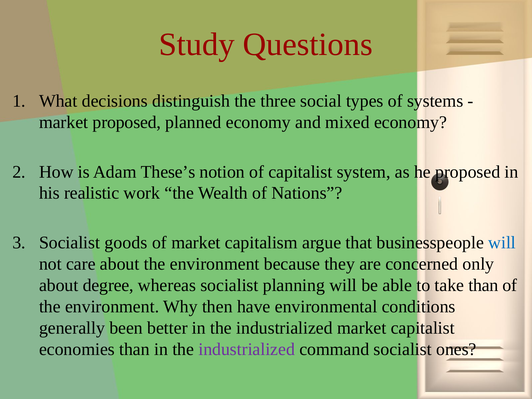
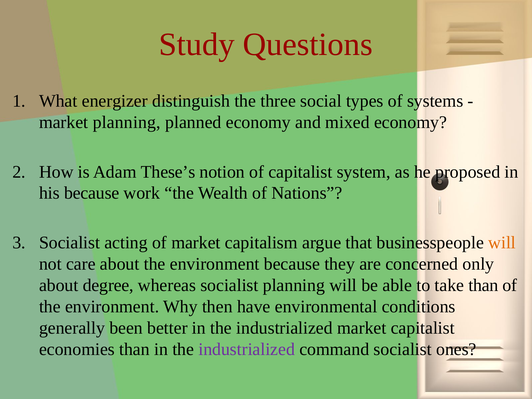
decisions: decisions -> energizer
market proposed: proposed -> planning
his realistic: realistic -> because
goods: goods -> acting
will at (502, 243) colour: blue -> orange
